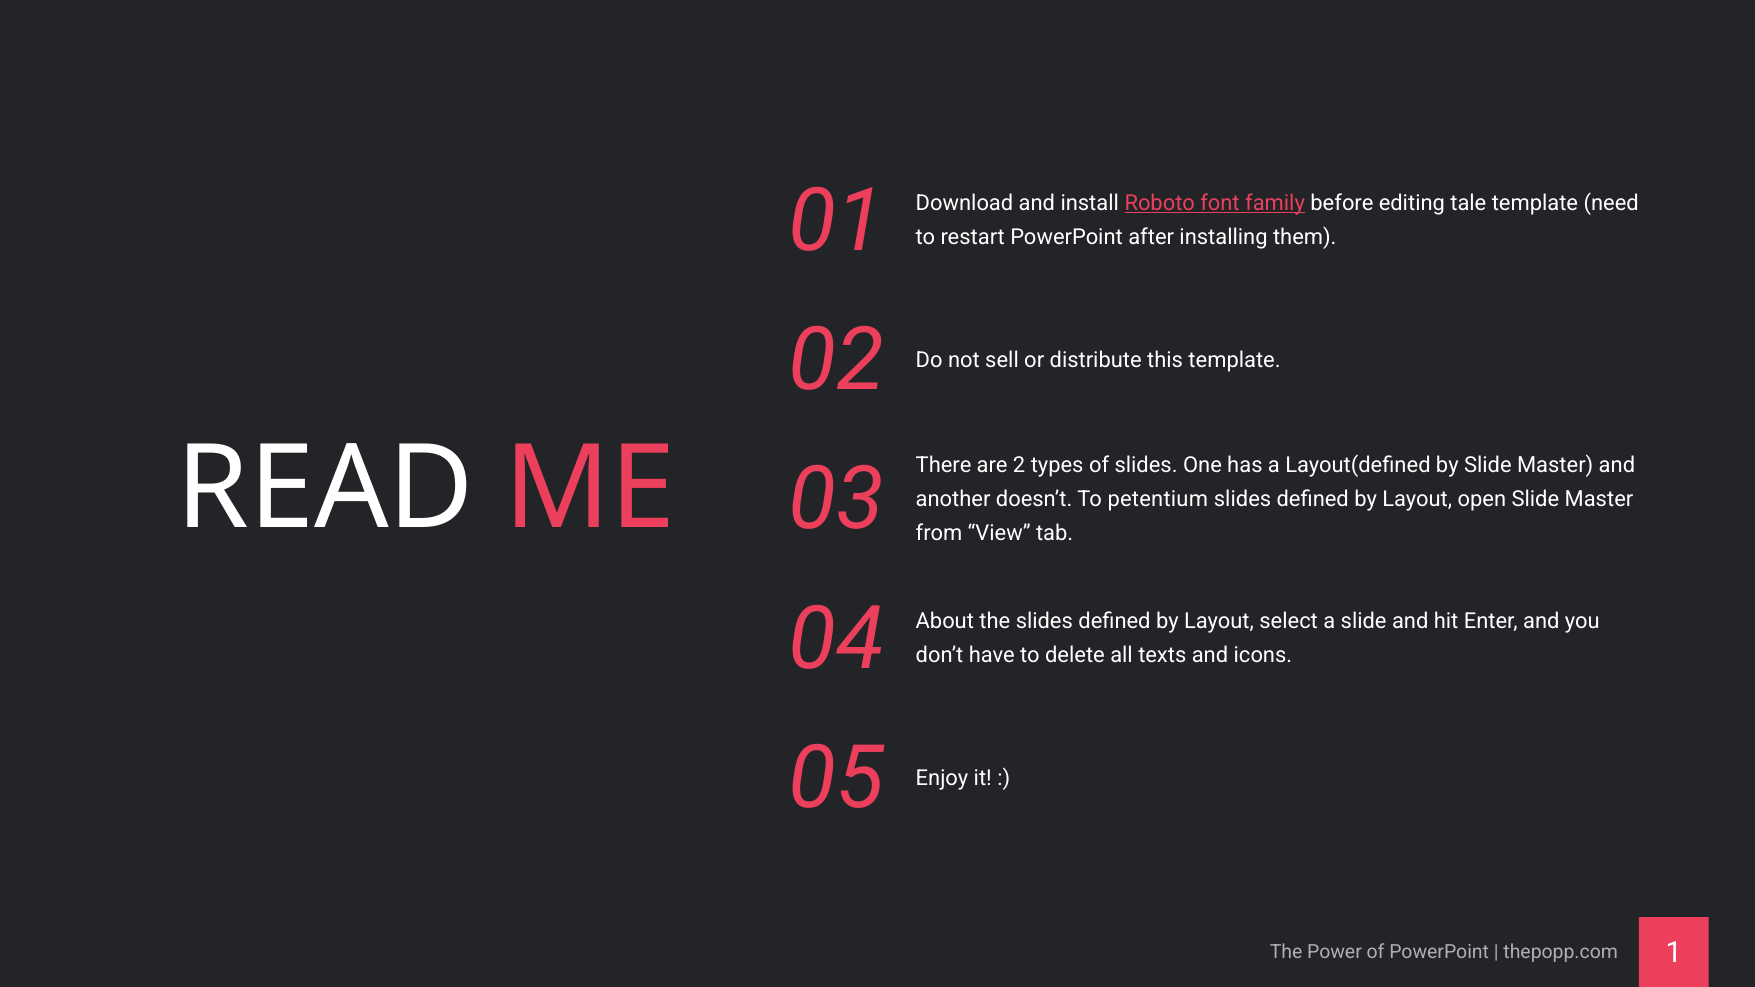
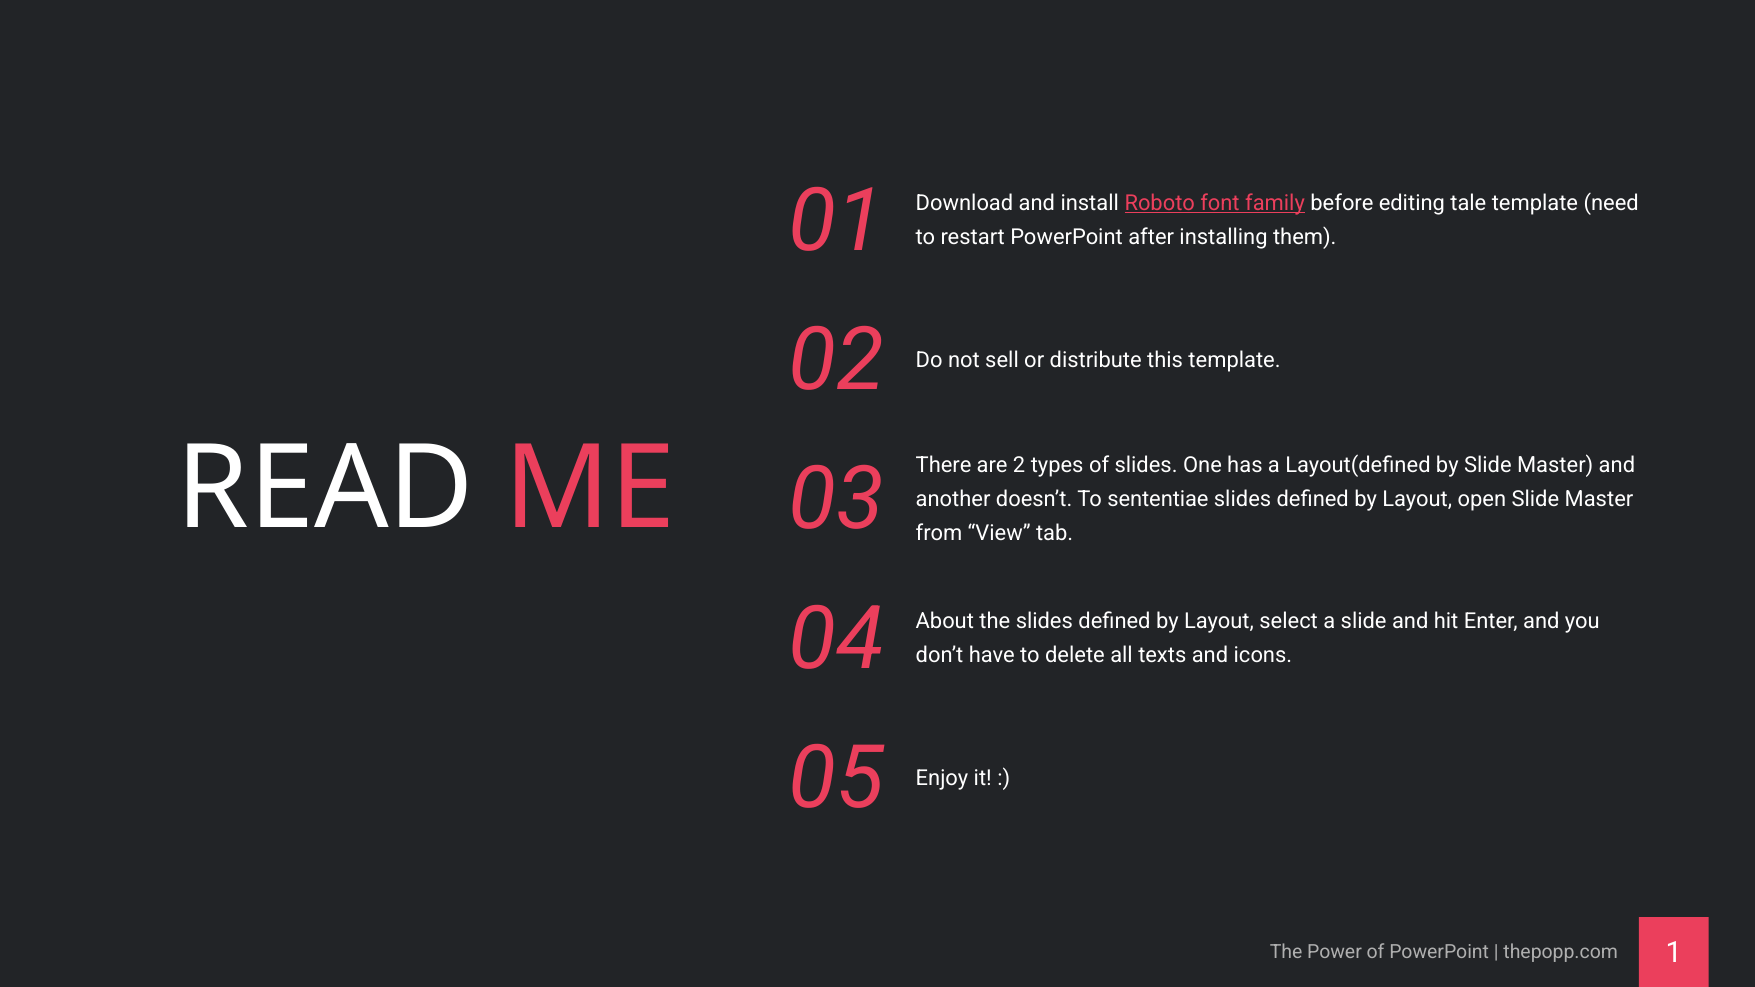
petentium: petentium -> sententiae
